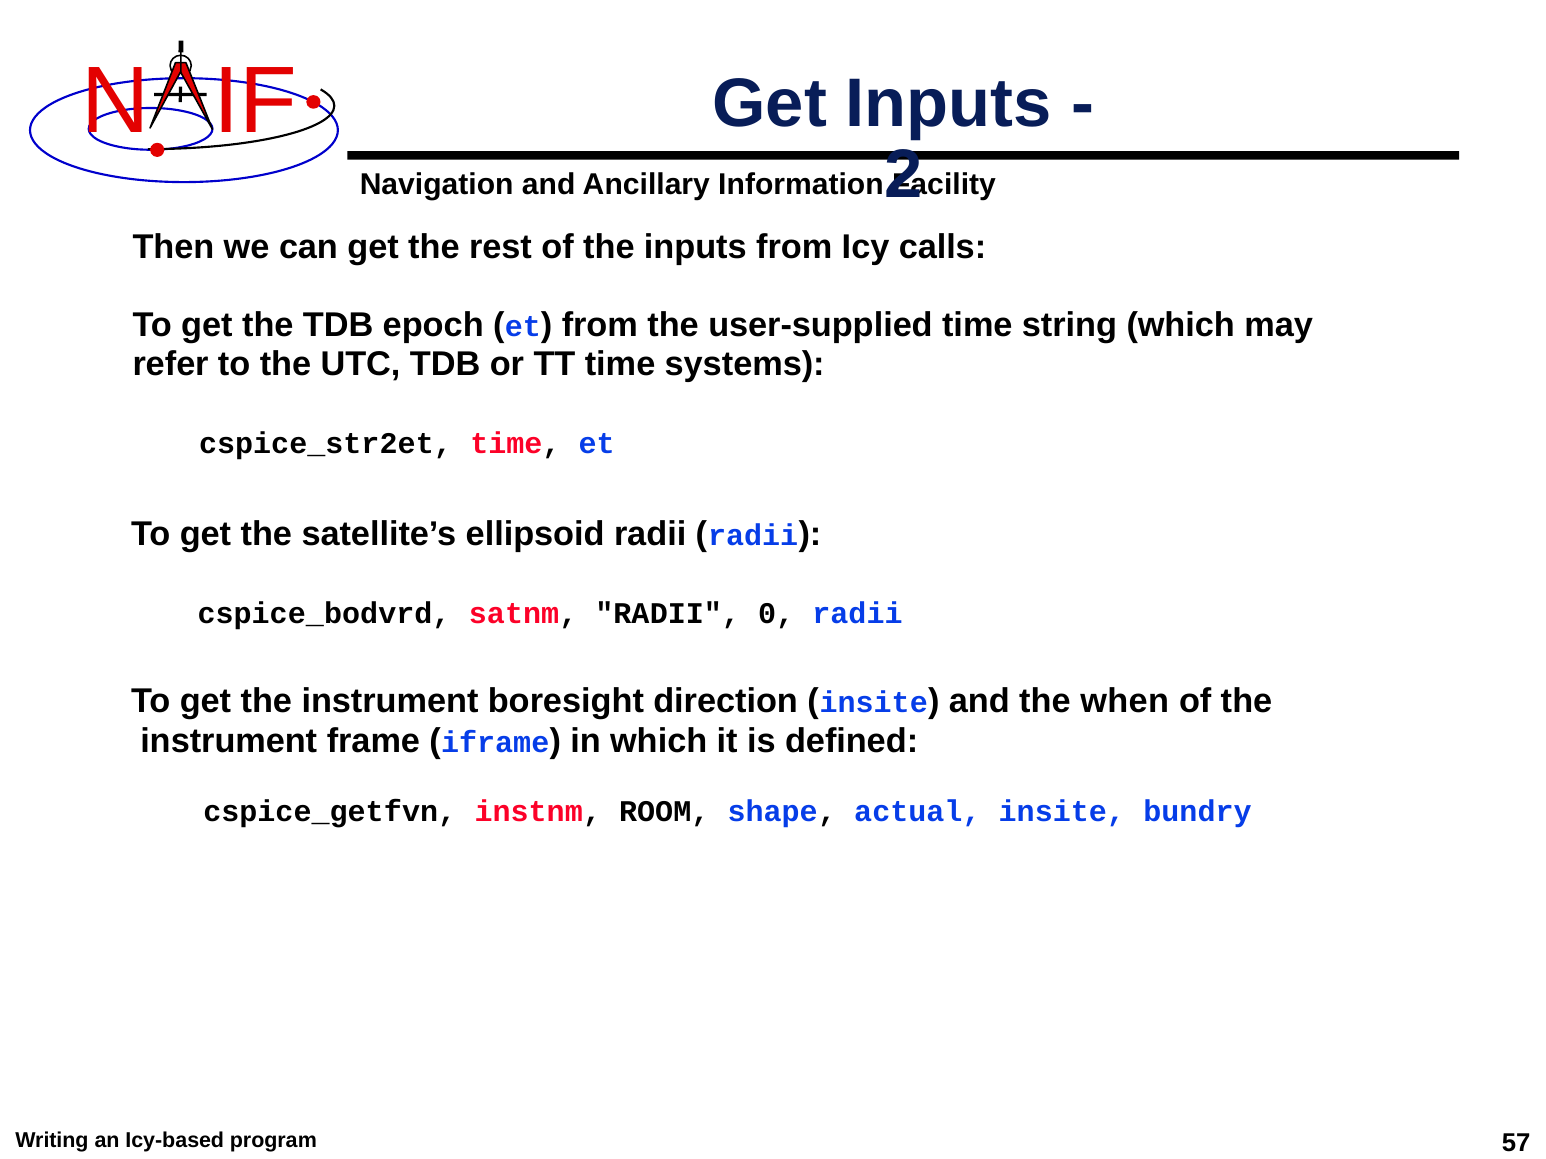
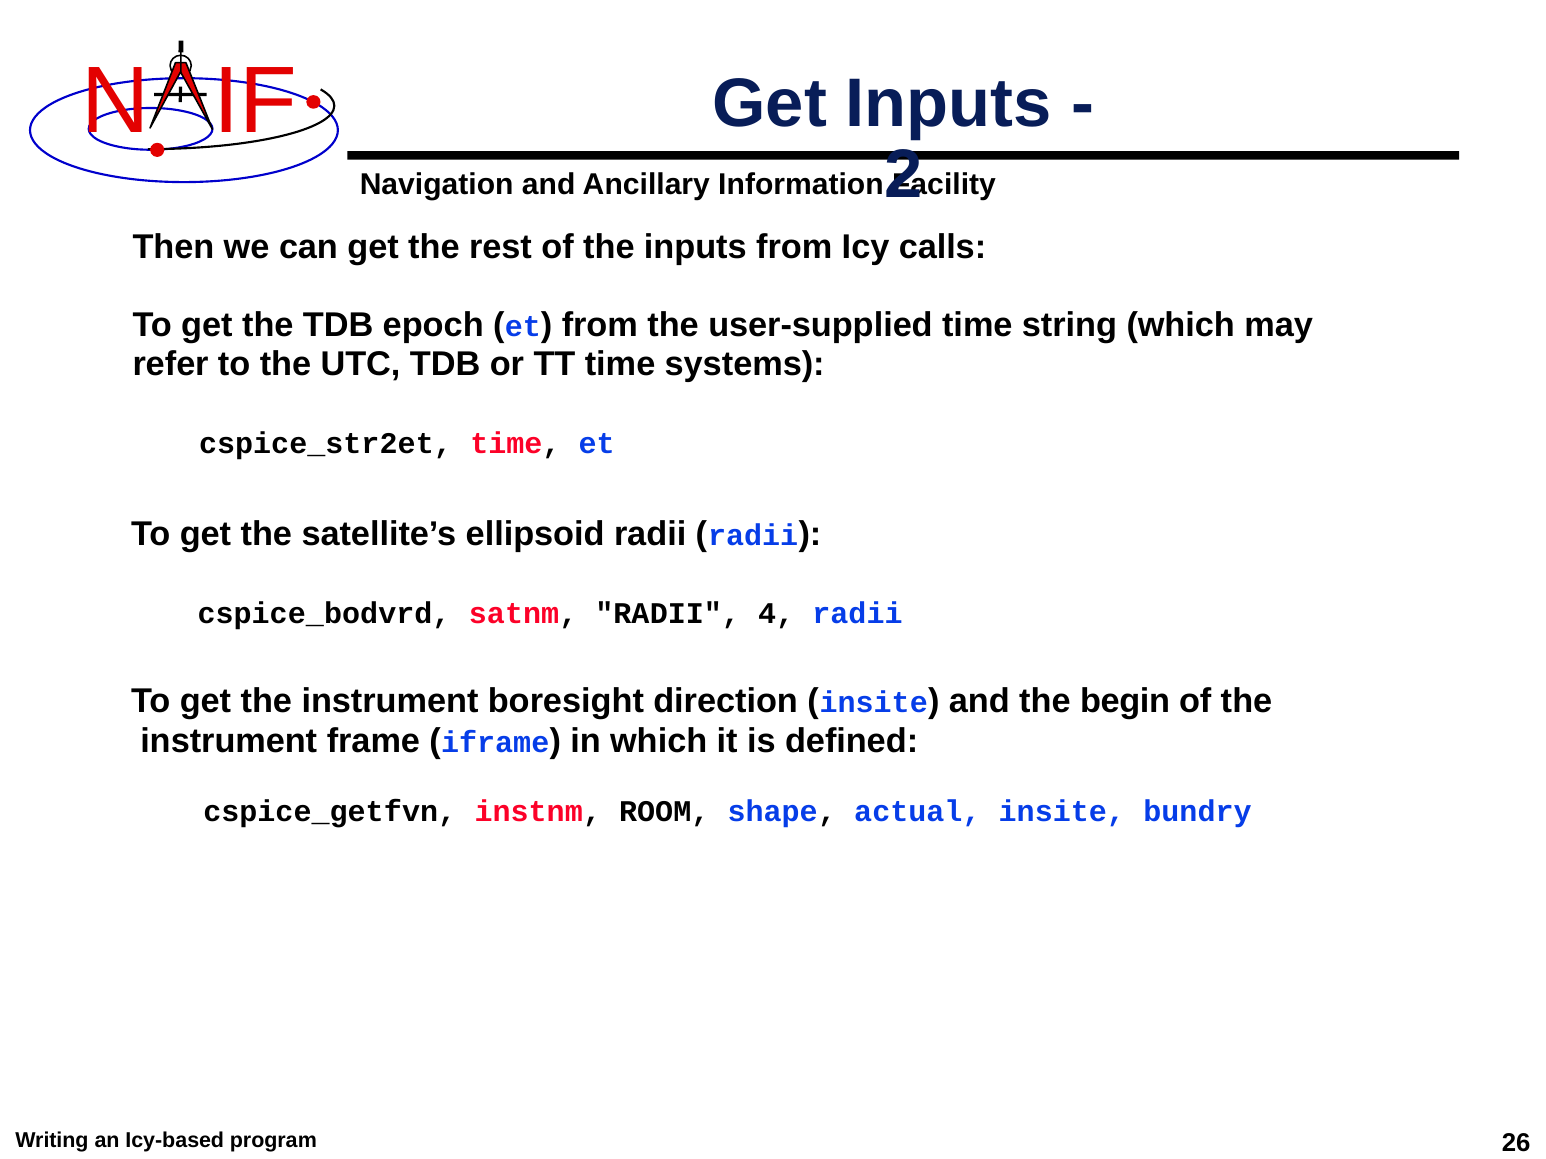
0: 0 -> 4
when: when -> begin
57: 57 -> 26
